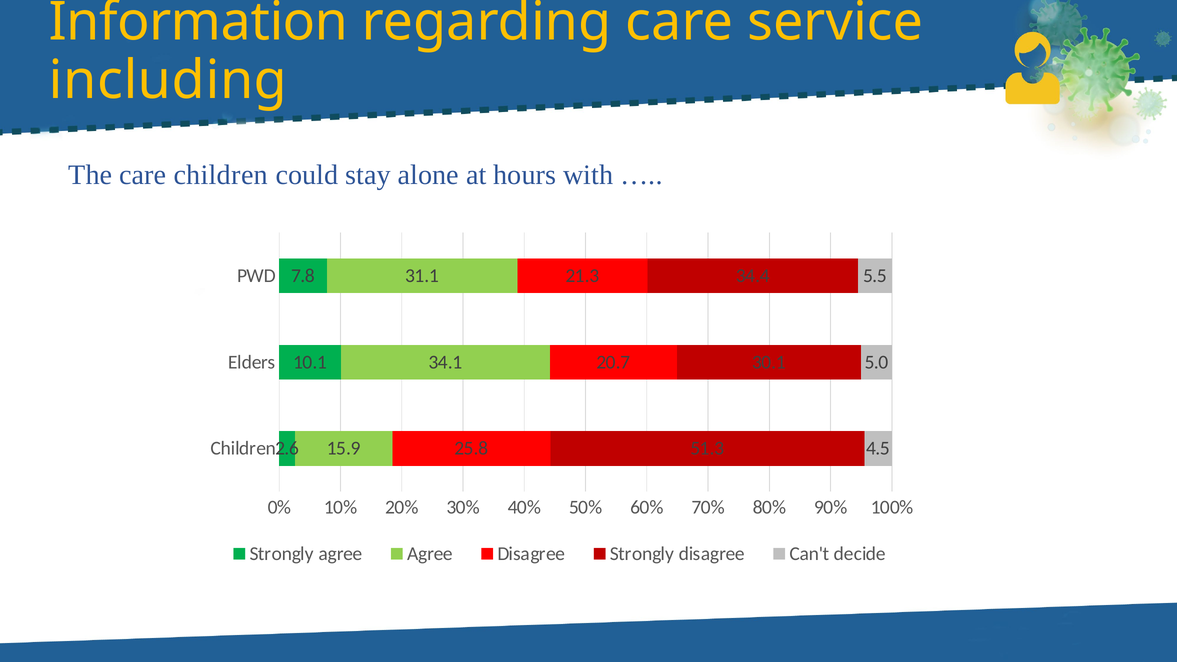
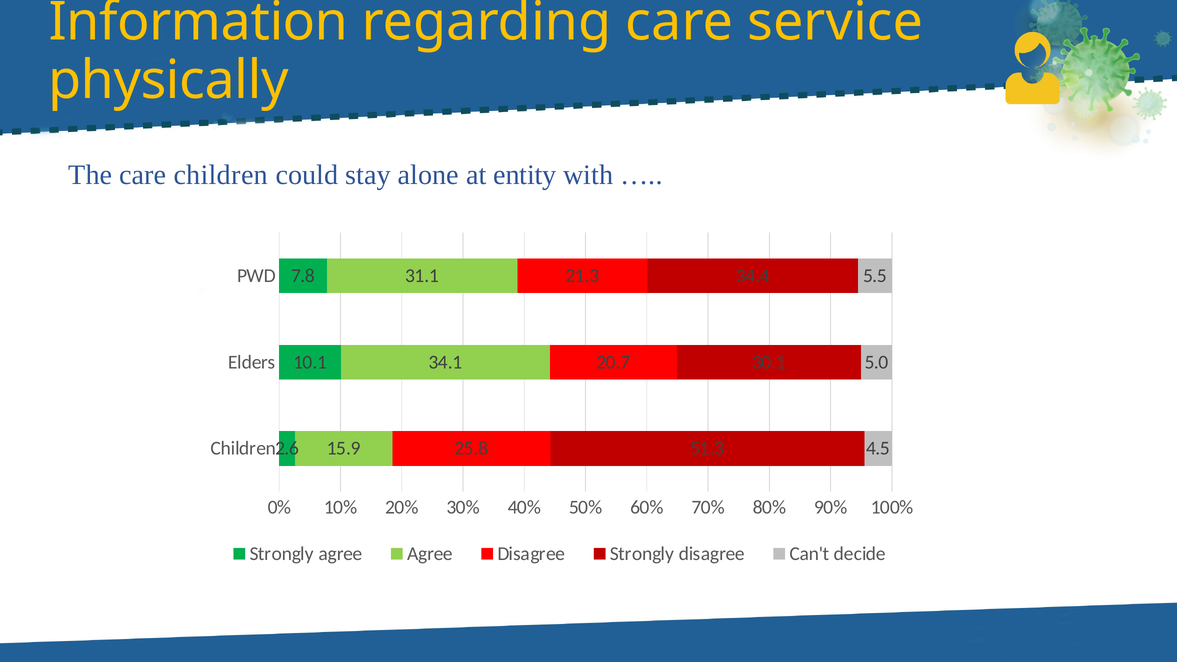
including: including -> physically
hours: hours -> entity
